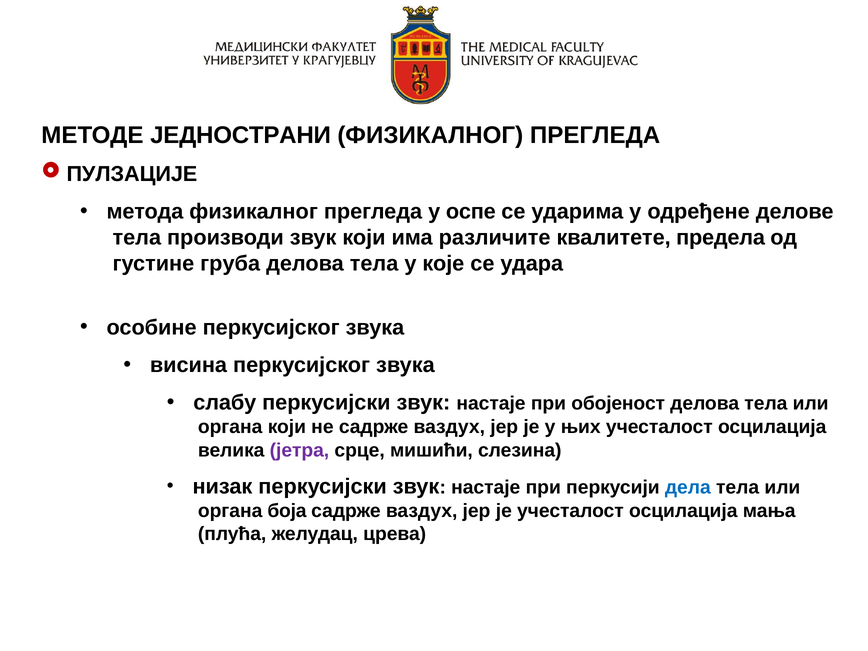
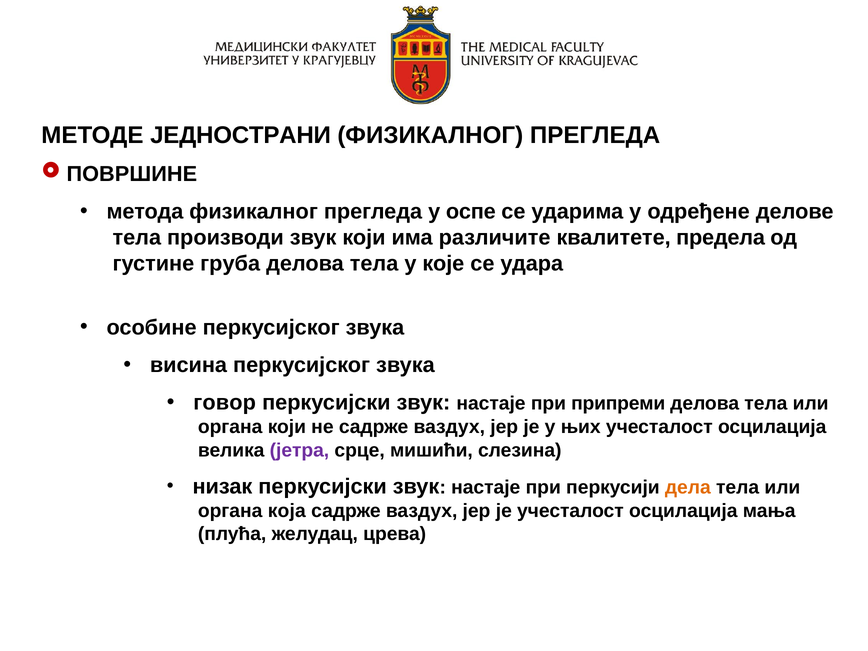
ПУЛЗАЦИЈЕ: ПУЛЗАЦИЈЕ -> ПОВРШИНЕ
слабу: слабу -> говор
обојеност: обојеност -> припреми
дела colour: blue -> orange
боја: боја -> која
